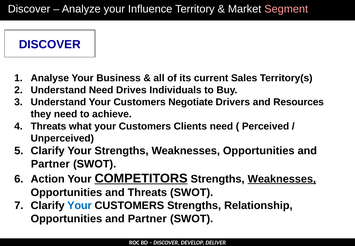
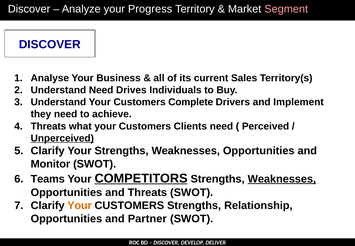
Influence: Influence -> Progress
Negotiate: Negotiate -> Complete
Resources: Resources -> Implement
Unperceived underline: none -> present
Partner at (50, 164): Partner -> Monitor
Action: Action -> Teams
Your at (80, 205) colour: blue -> orange
